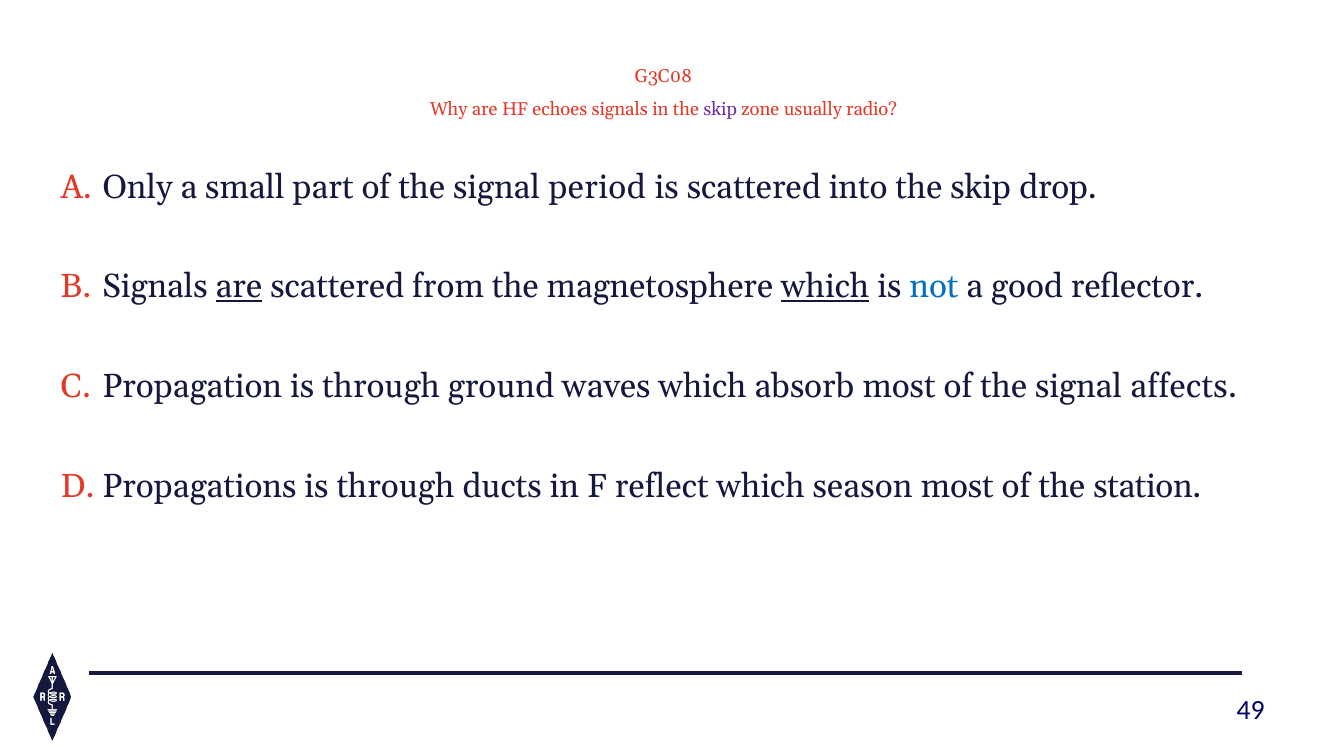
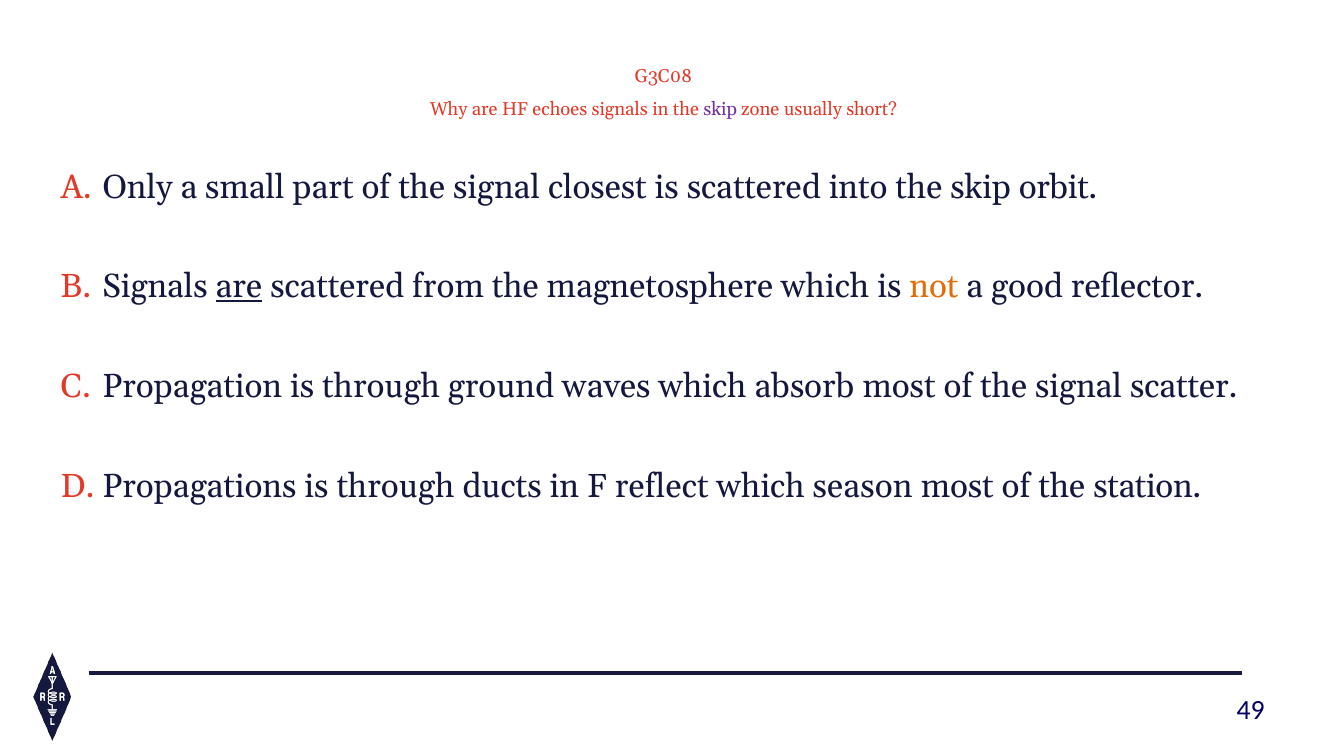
radio: radio -> short
period: period -> closest
drop: drop -> orbit
which at (825, 287) underline: present -> none
not colour: blue -> orange
affects: affects -> scatter
